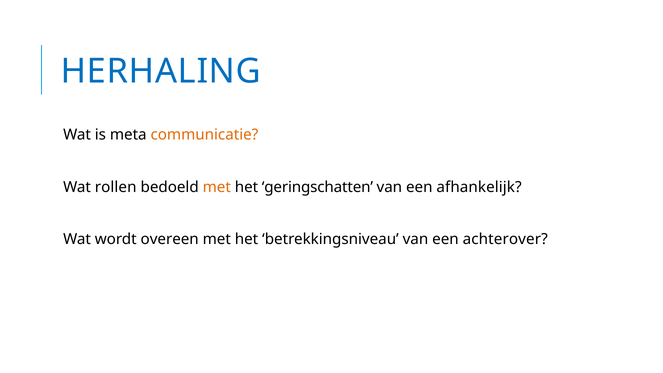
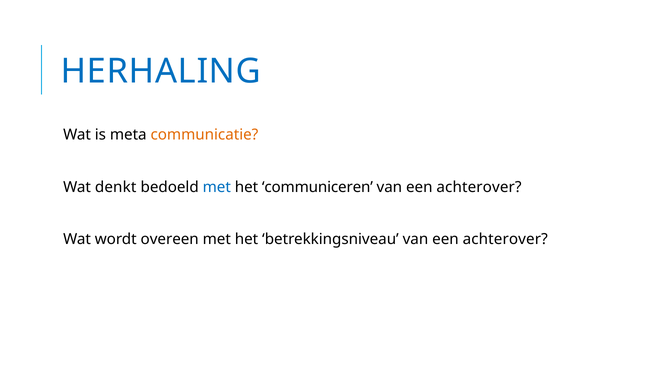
rollen: rollen -> denkt
met at (217, 187) colour: orange -> blue
geringschatten: geringschatten -> communiceren
afhankelijk at (479, 187): afhankelijk -> achterover
